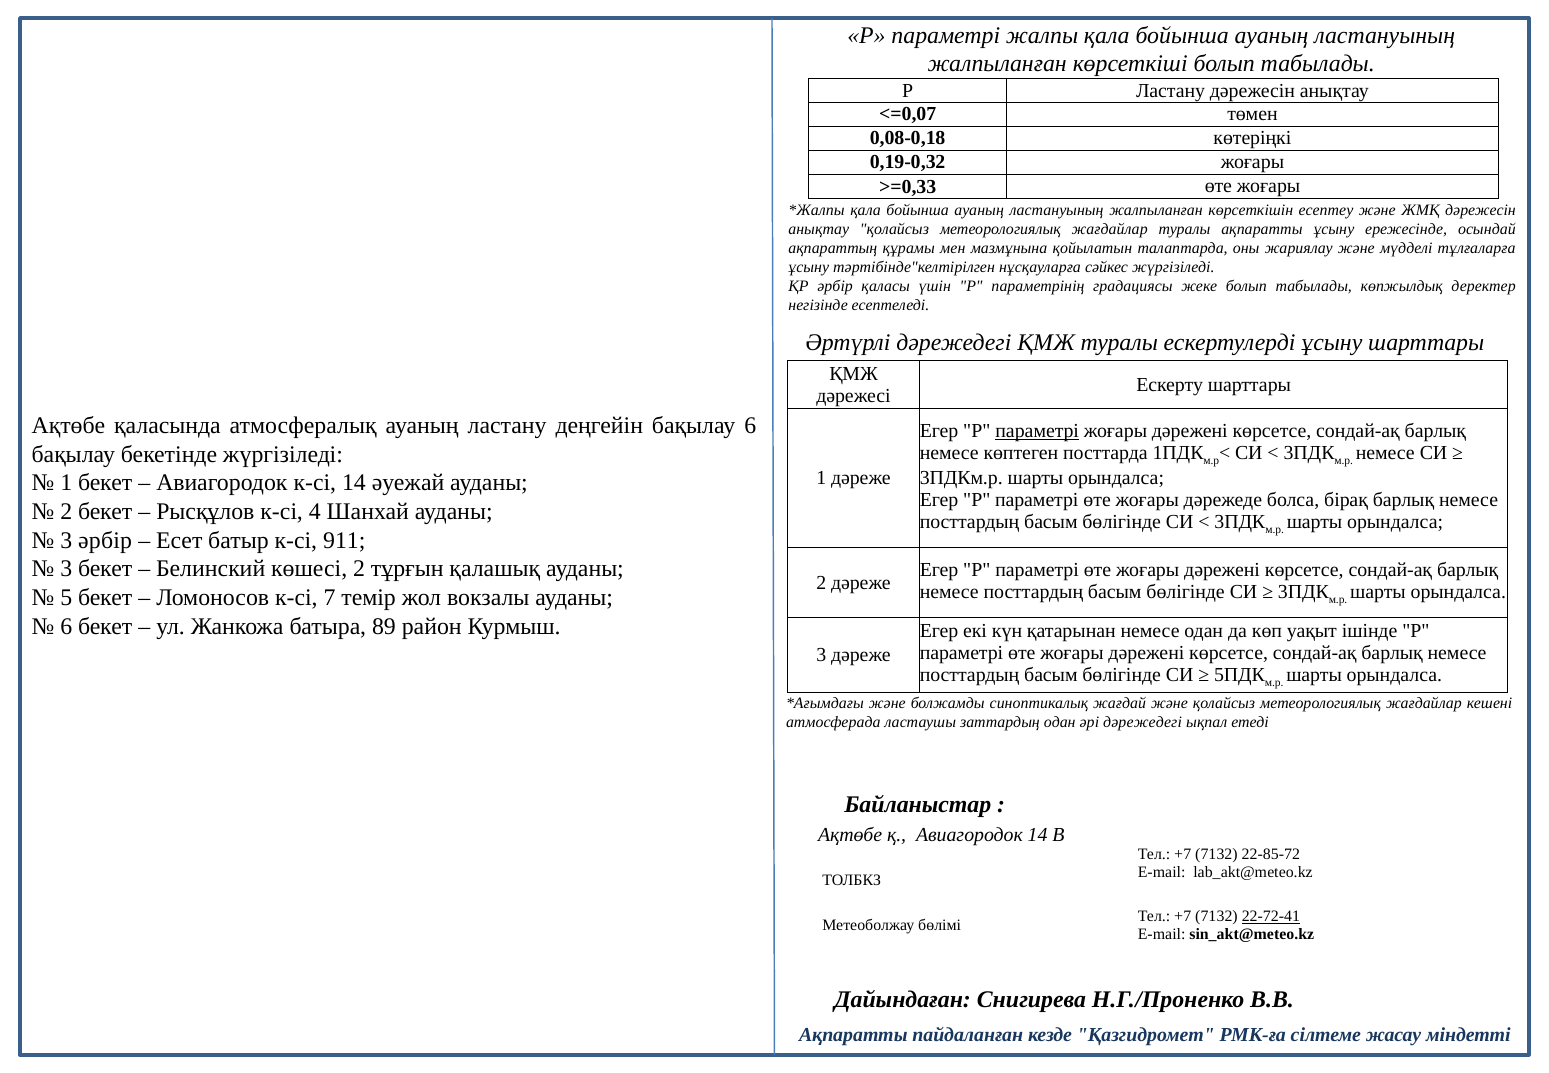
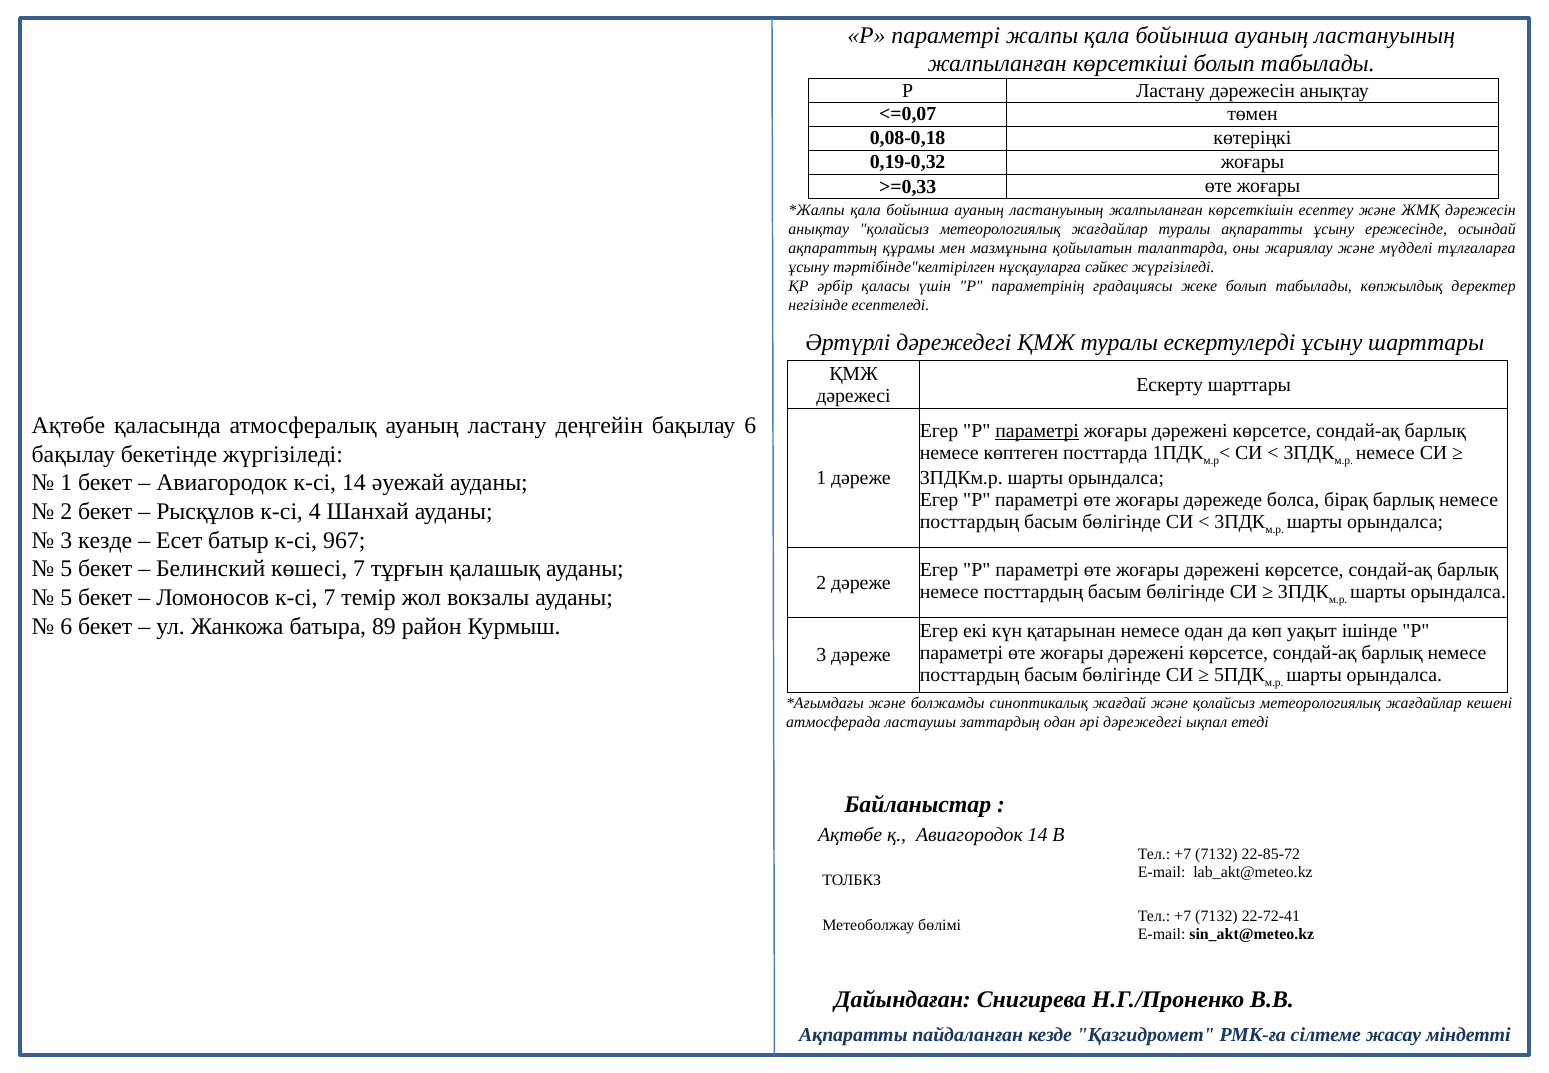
3 әрбір: әрбір -> кезде
911: 911 -> 967
3 at (66, 569): 3 -> 5
көшесі 2: 2 -> 7
22-72-41 underline: present -> none
